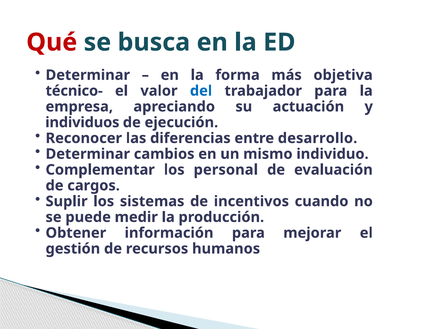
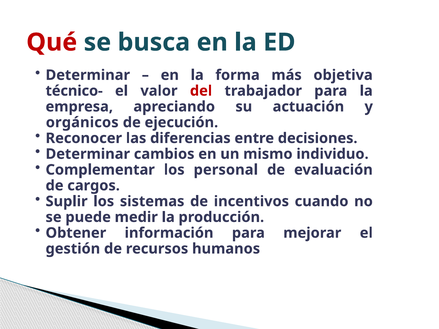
del colour: blue -> red
individuos: individuos -> orgánicos
desarrollo: desarrollo -> decisiones
